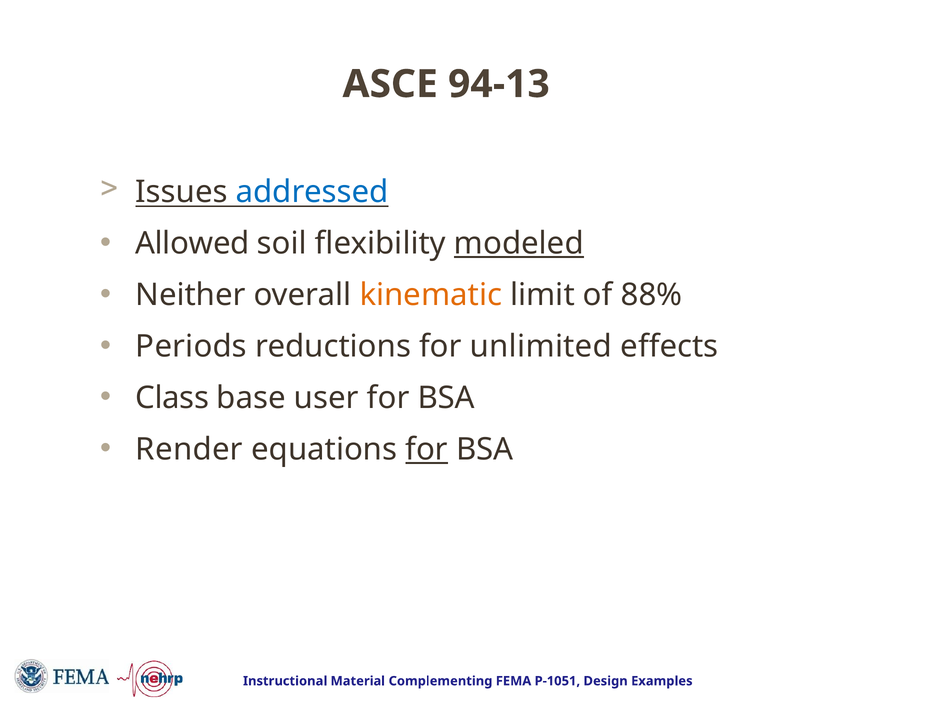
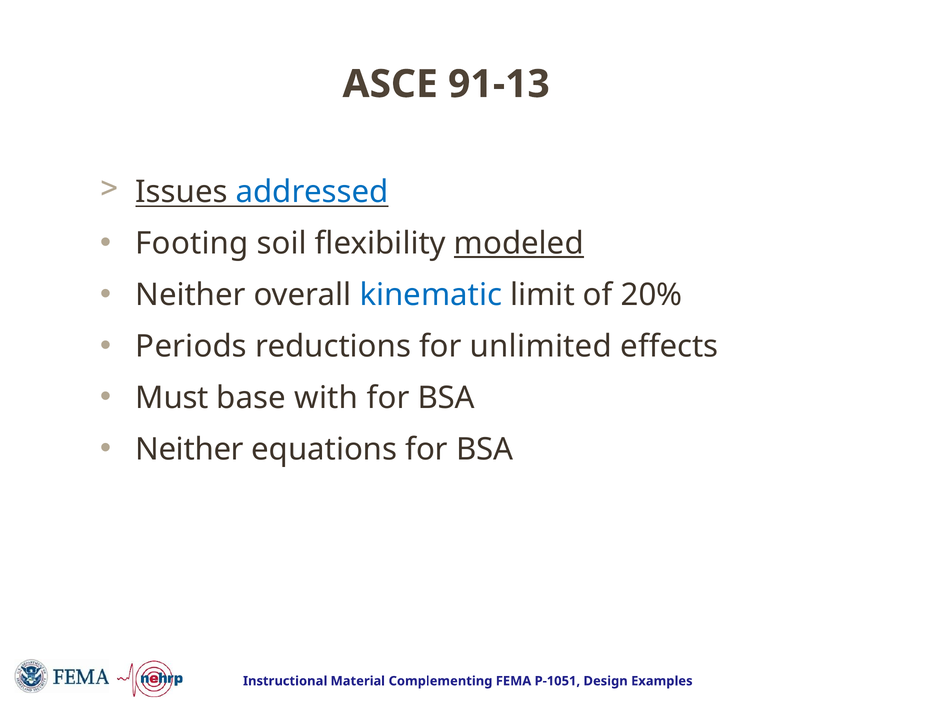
94-13: 94-13 -> 91-13
Allowed: Allowed -> Footing
kinematic colour: orange -> blue
88%: 88% -> 20%
Class: Class -> Must
user: user -> with
Render at (189, 450): Render -> Neither
for at (427, 450) underline: present -> none
